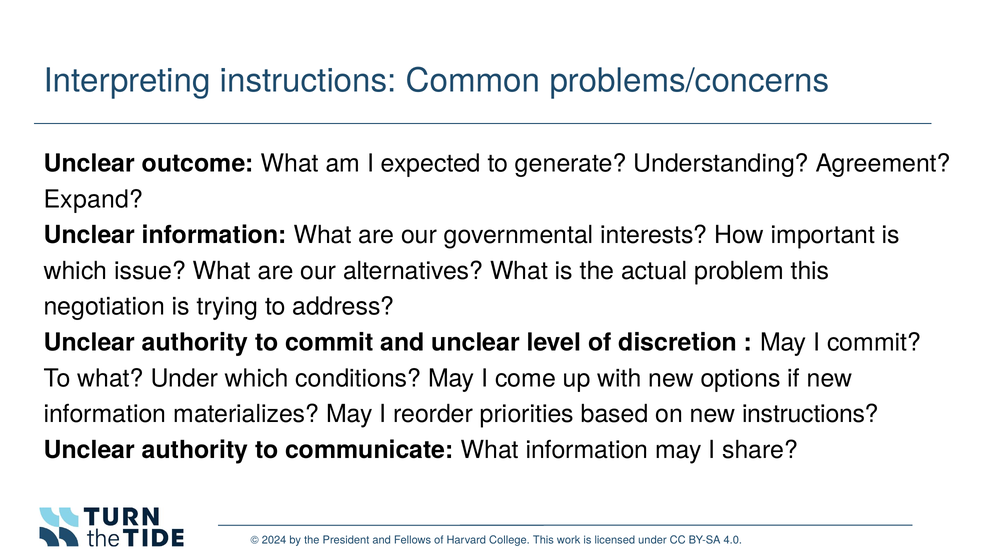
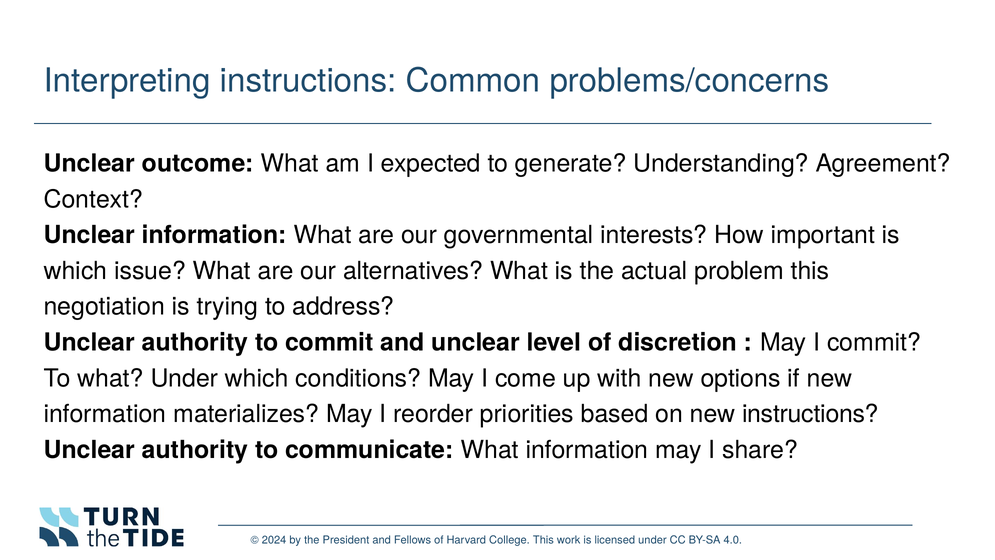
Expand: Expand -> Context
